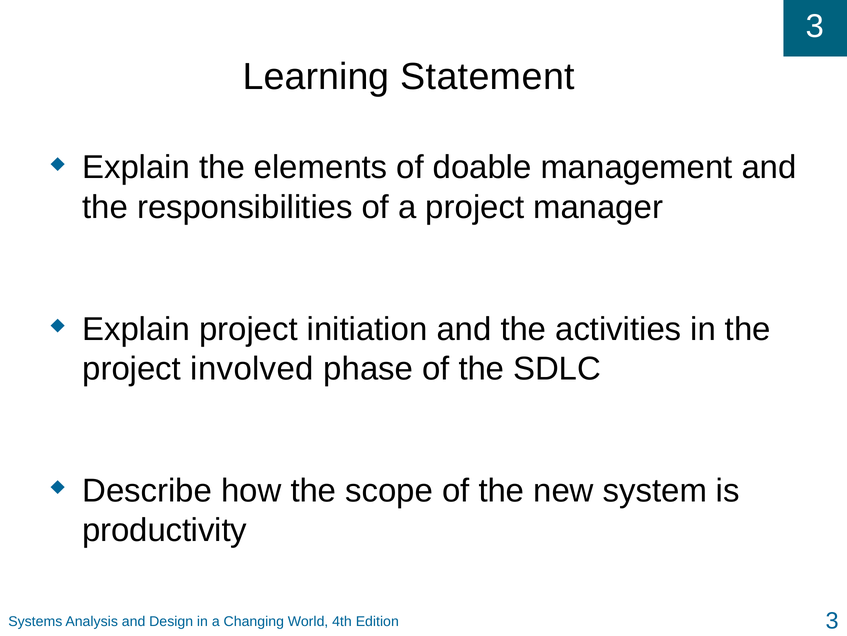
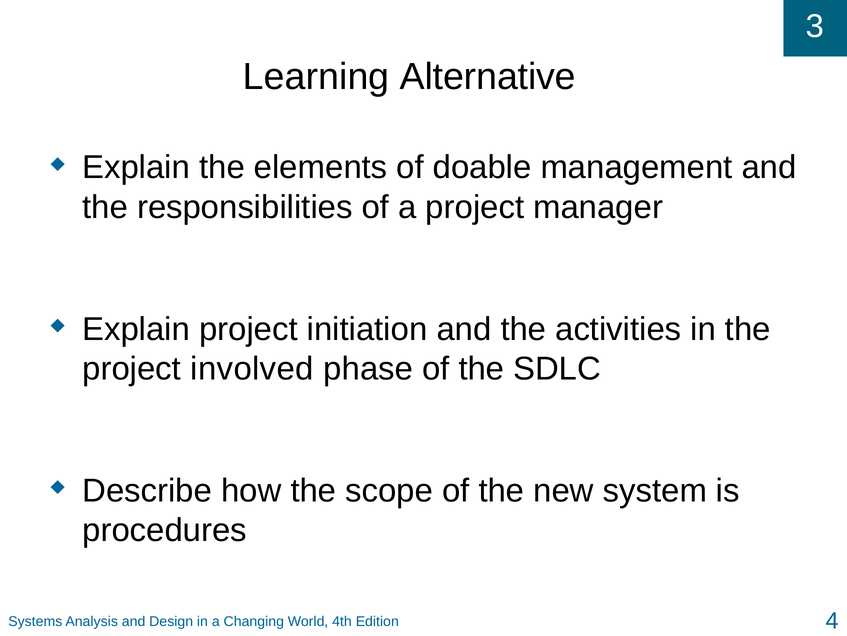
Statement: Statement -> Alternative
productivity: productivity -> procedures
Edition 3: 3 -> 4
